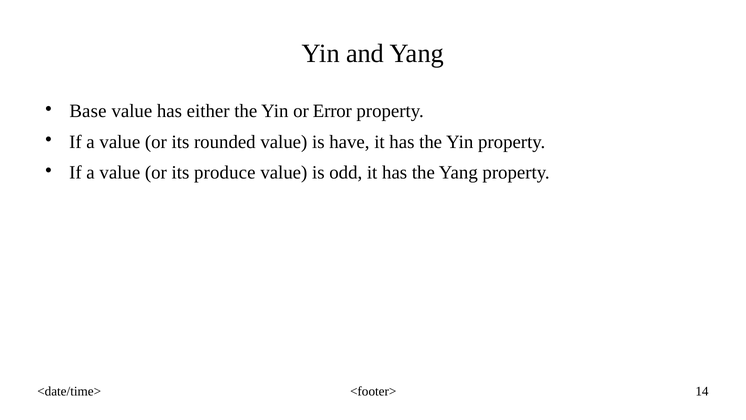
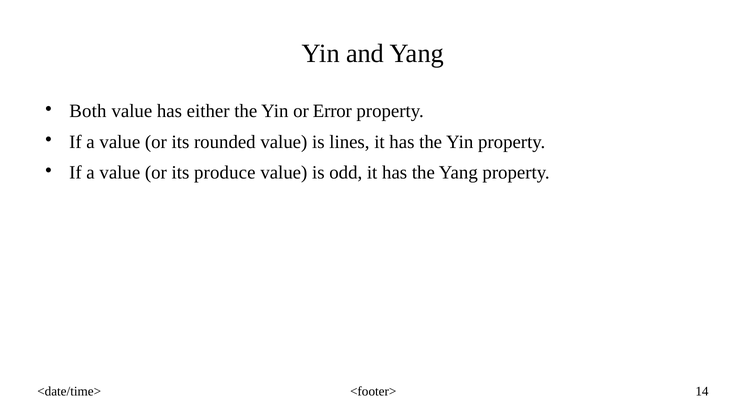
Base: Base -> Both
have: have -> lines
